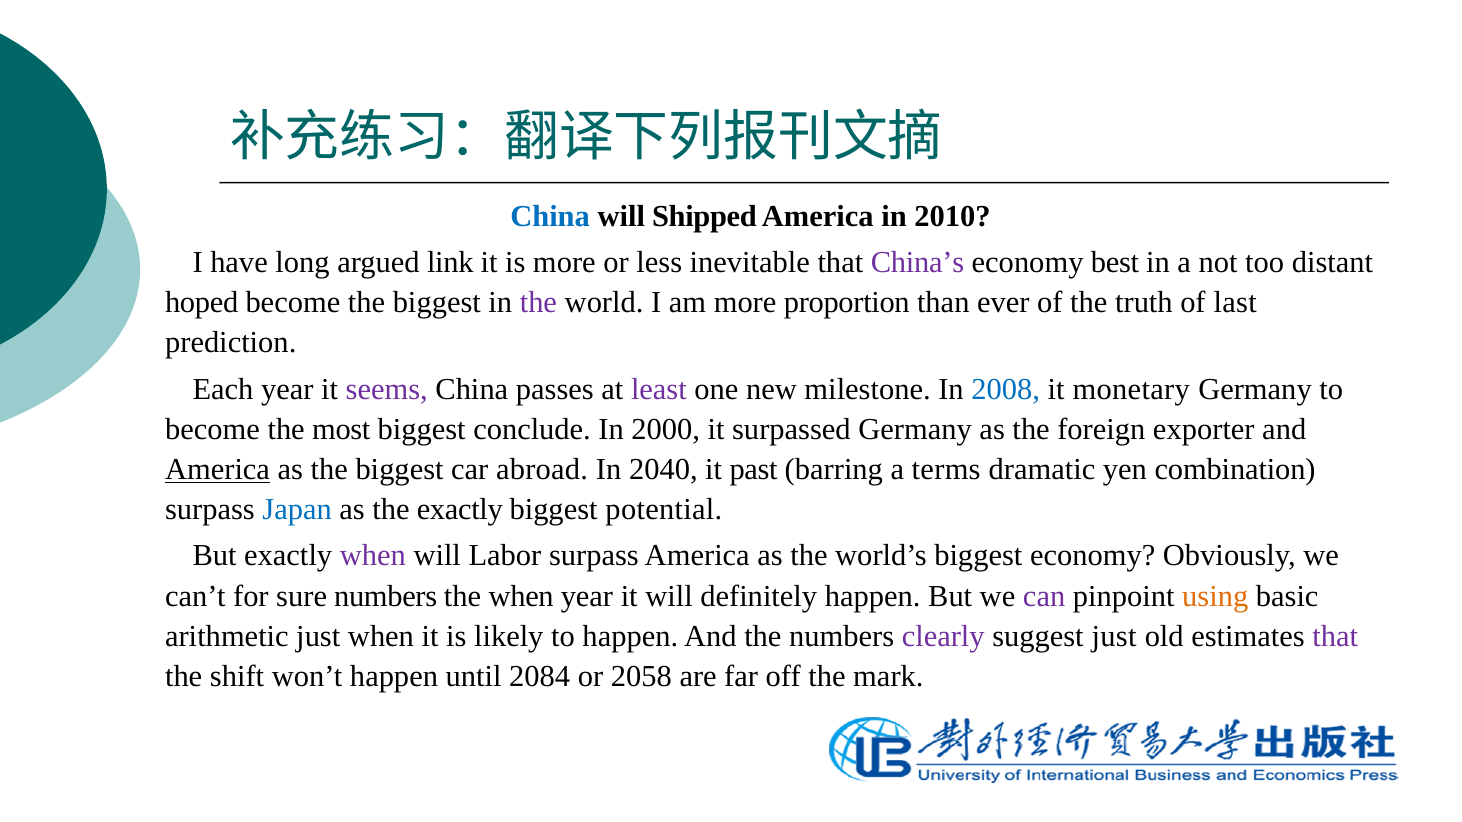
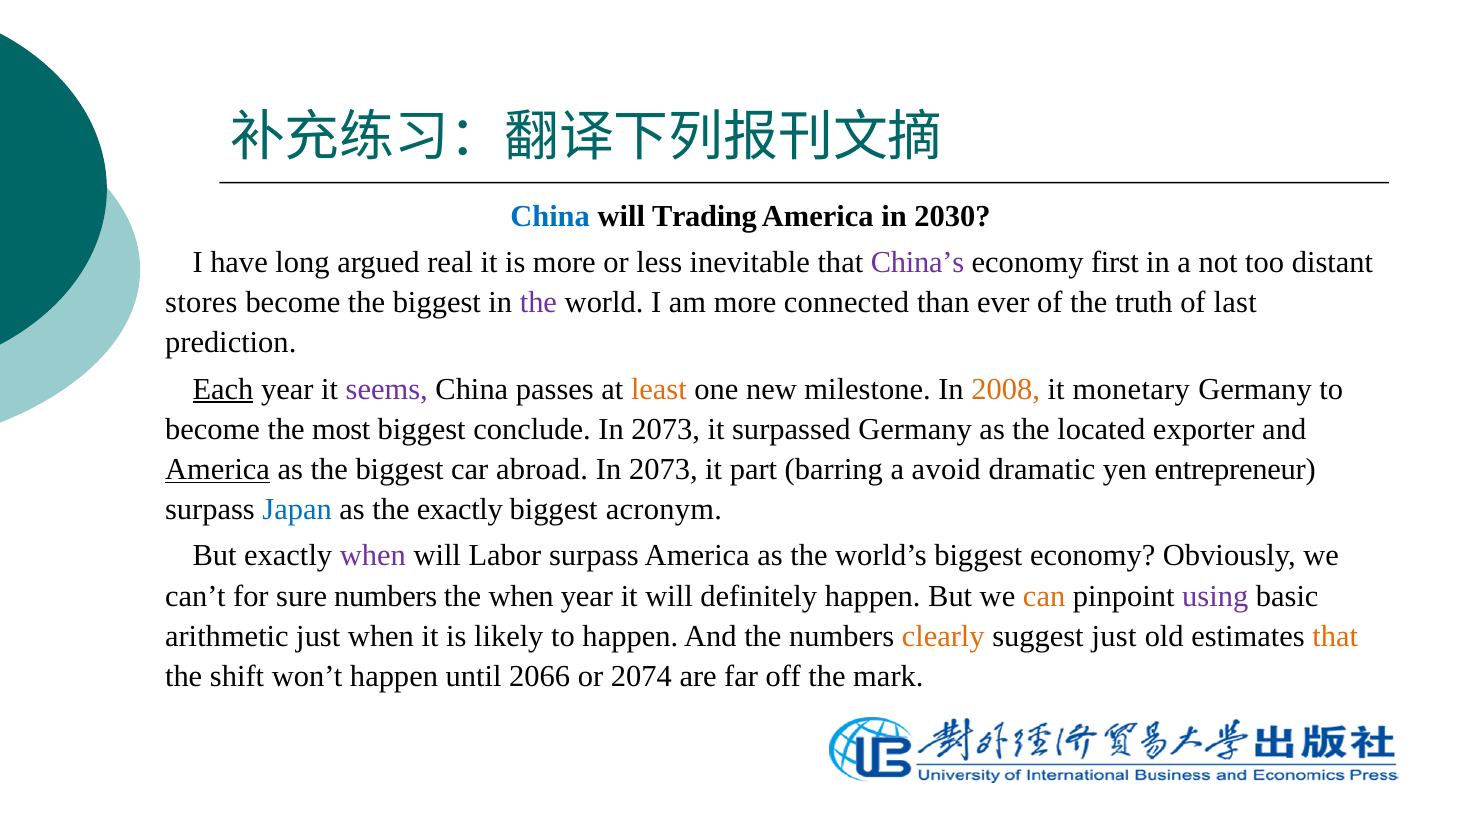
Shipped: Shipped -> Trading
2010: 2010 -> 2030
link: link -> real
best: best -> first
hoped: hoped -> stores
proportion: proportion -> connected
Each underline: none -> present
least colour: purple -> orange
2008 colour: blue -> orange
2000 at (666, 429): 2000 -> 2073
foreign: foreign -> located
2040 at (663, 470): 2040 -> 2073
past: past -> part
terms: terms -> avoid
combination: combination -> entrepreneur
potential: potential -> acronym
can colour: purple -> orange
using colour: orange -> purple
clearly colour: purple -> orange
that at (1335, 636) colour: purple -> orange
2084: 2084 -> 2066
2058: 2058 -> 2074
